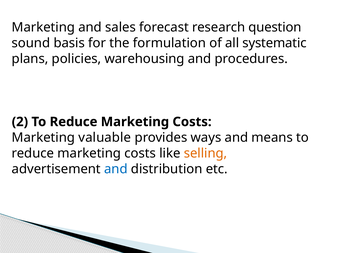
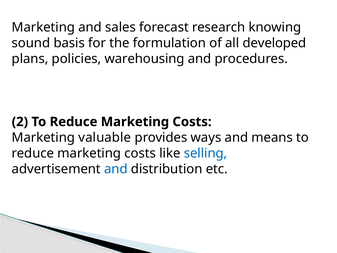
question: question -> knowing
systematic: systematic -> developed
selling colour: orange -> blue
